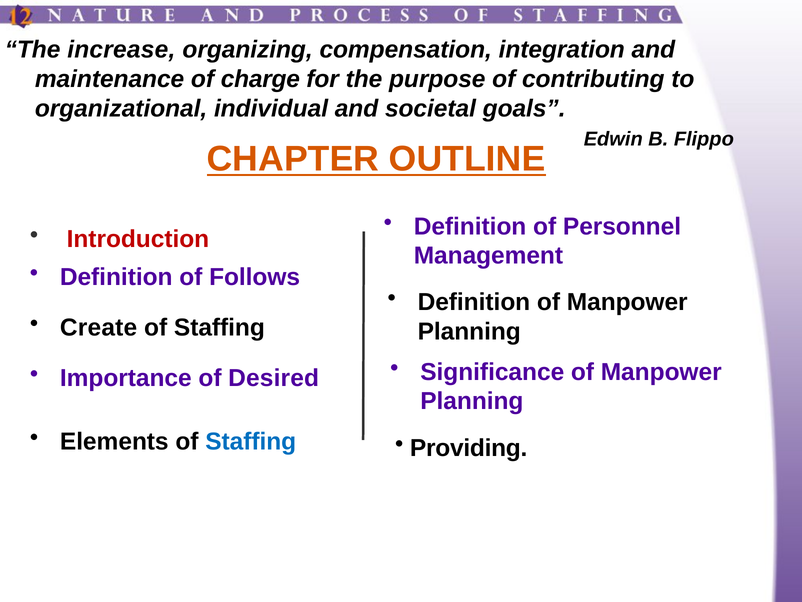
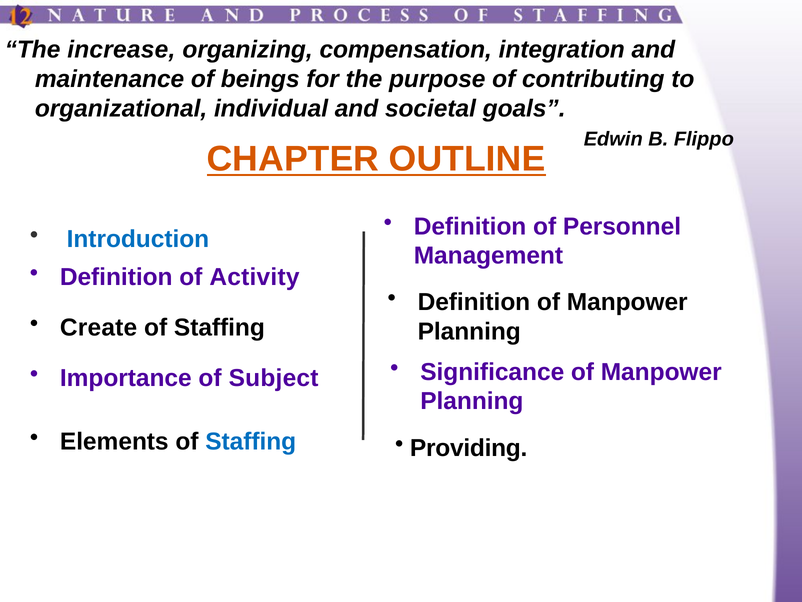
charge: charge -> beings
Introduction colour: red -> blue
Follows: Follows -> Activity
Desired: Desired -> Subject
